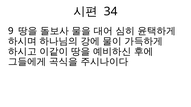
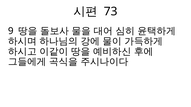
34: 34 -> 73
